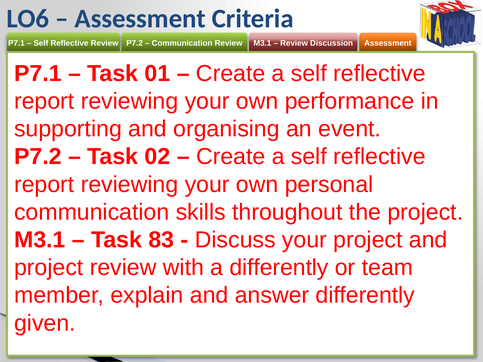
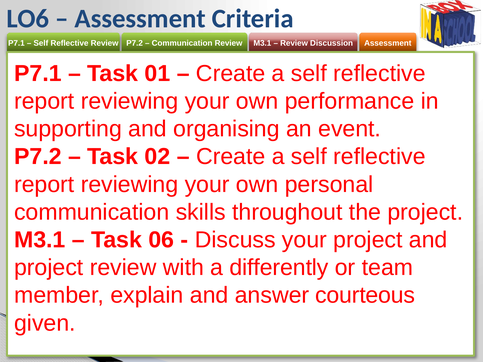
83: 83 -> 06
answer differently: differently -> courteous
